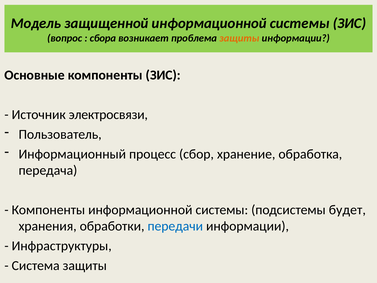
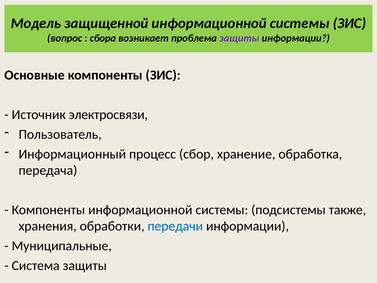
защиты at (239, 38) colour: orange -> purple
будет: будет -> также
Инфраструктуры: Инфраструктуры -> Муниципальные
